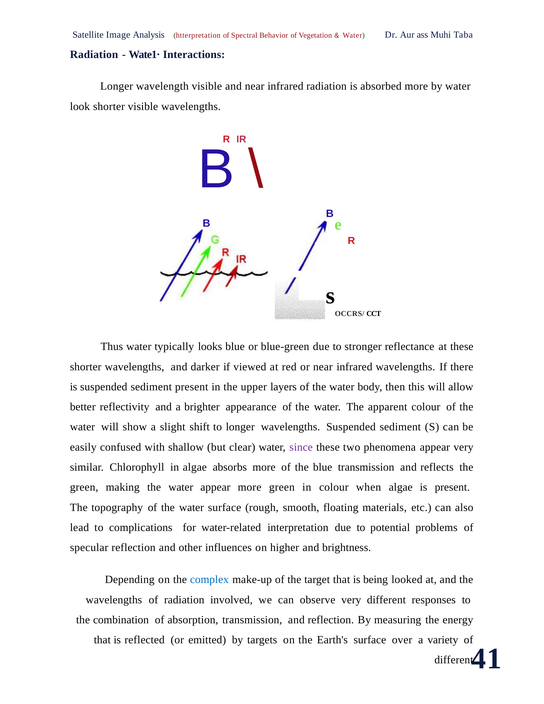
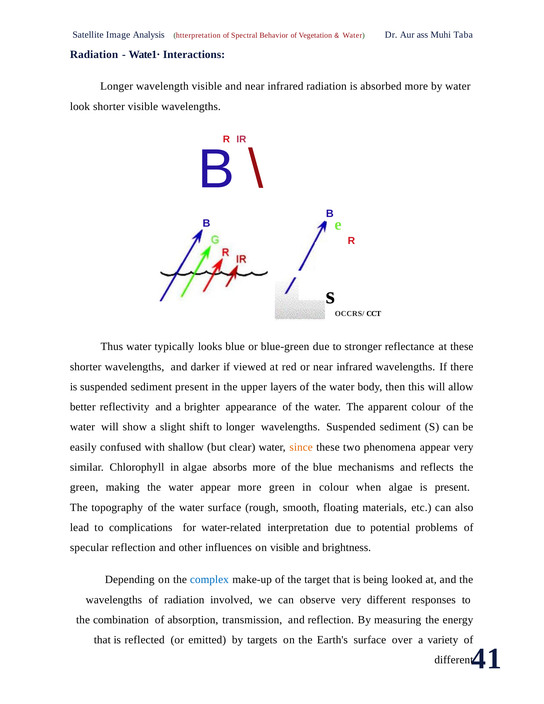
since colour: purple -> orange
blue transmission: transmission -> mechanisms
on higher: higher -> visible
